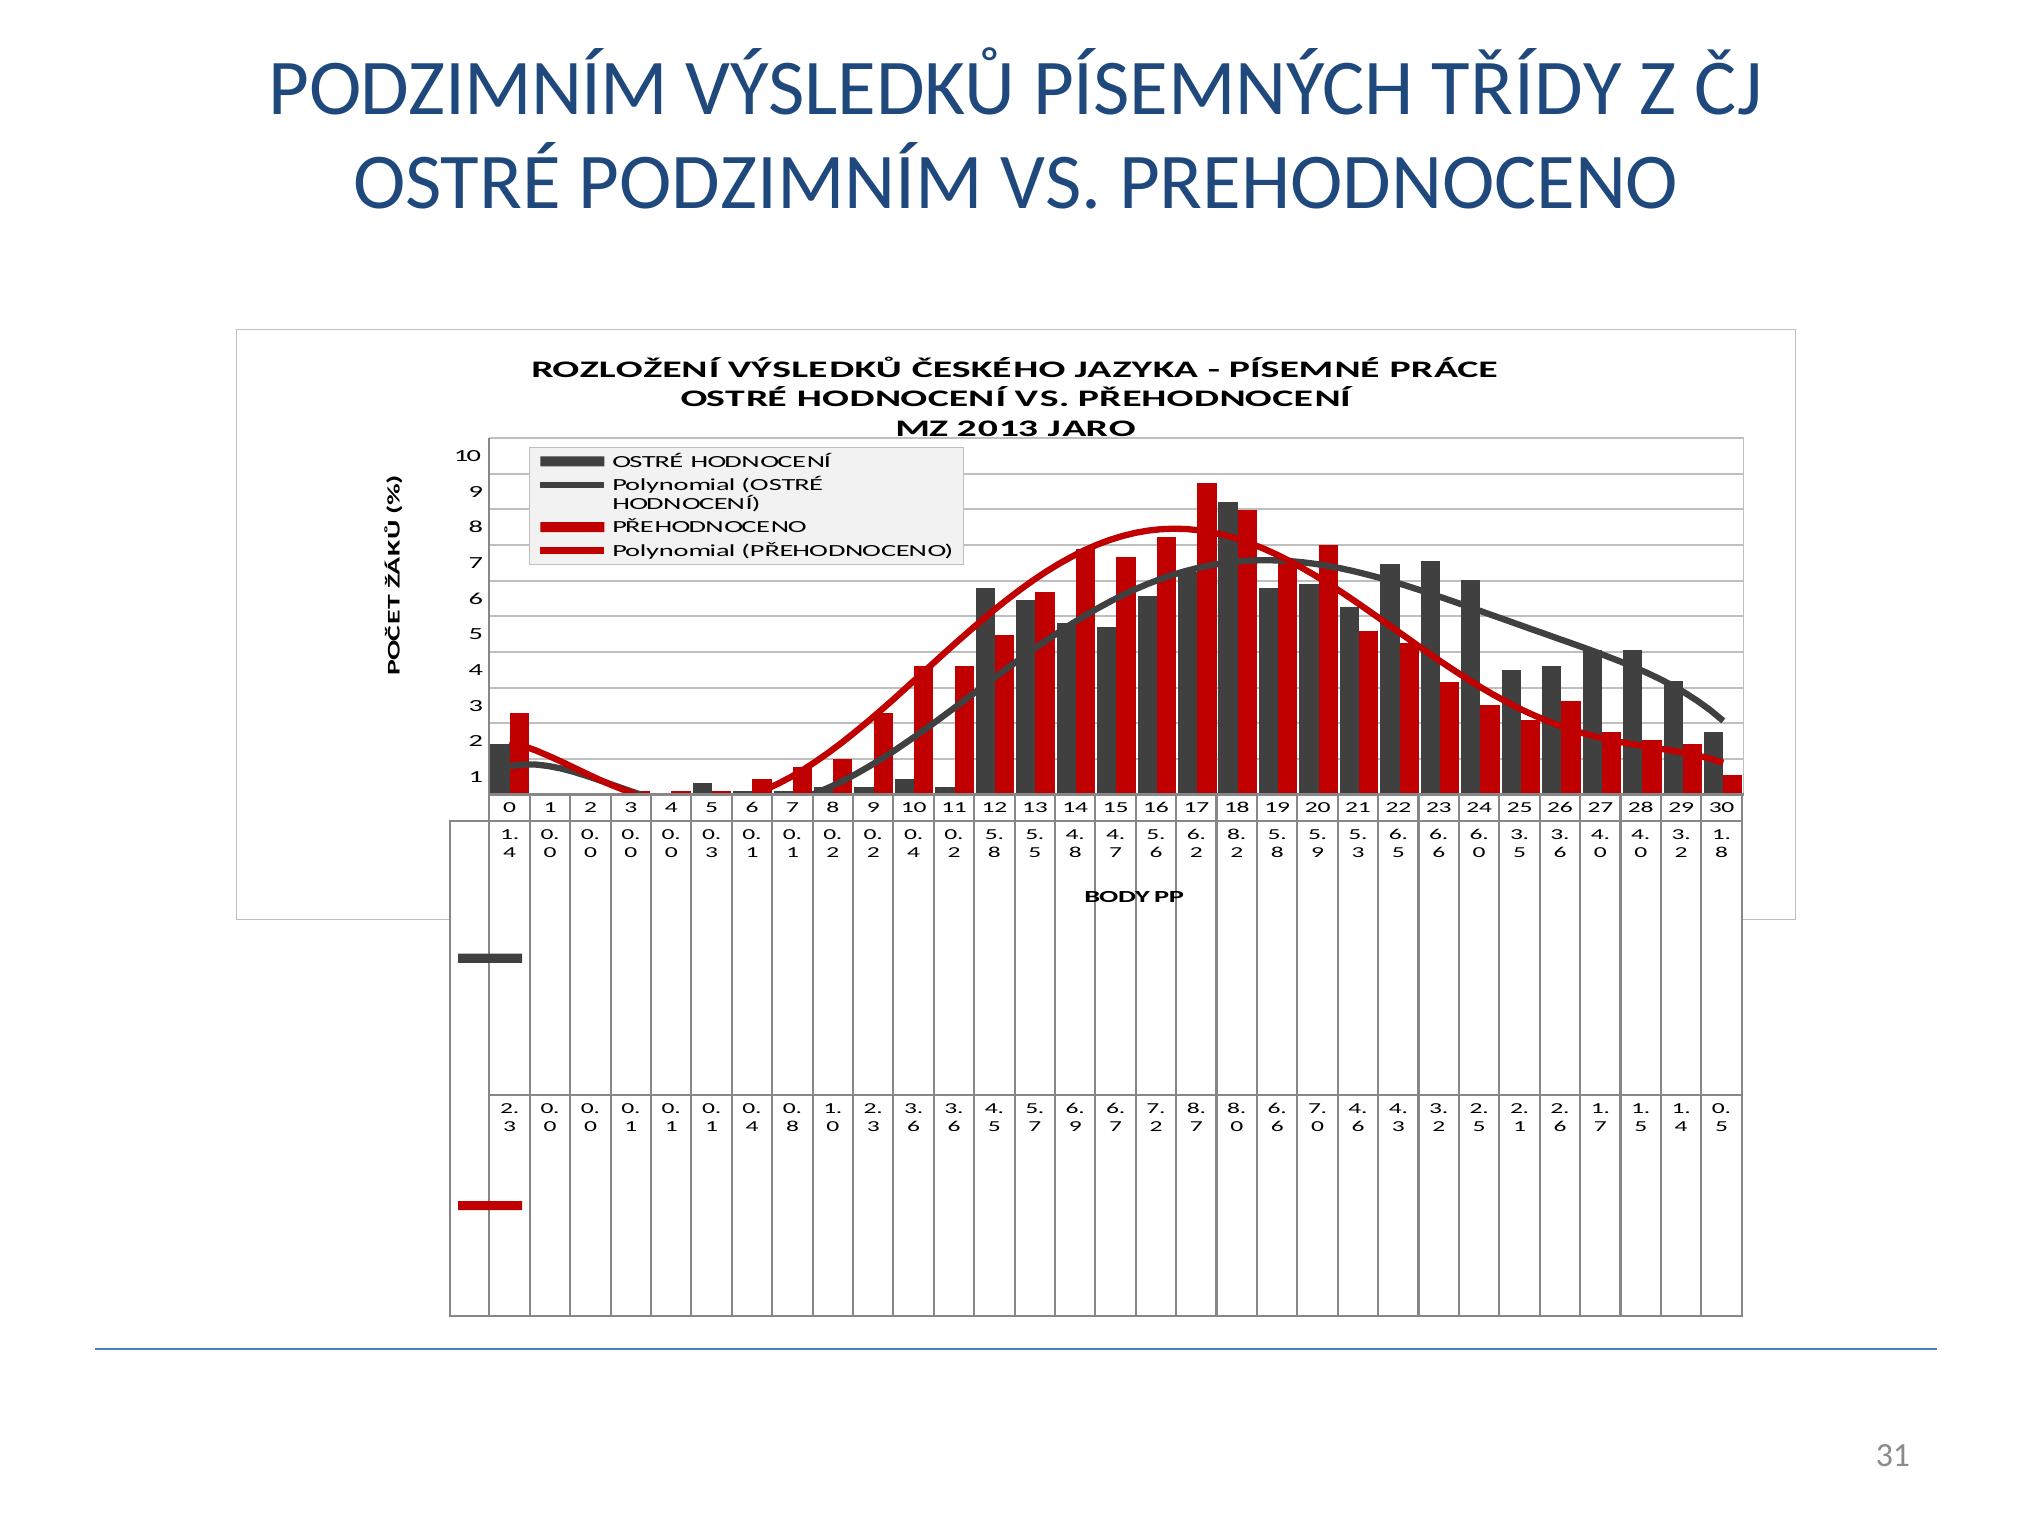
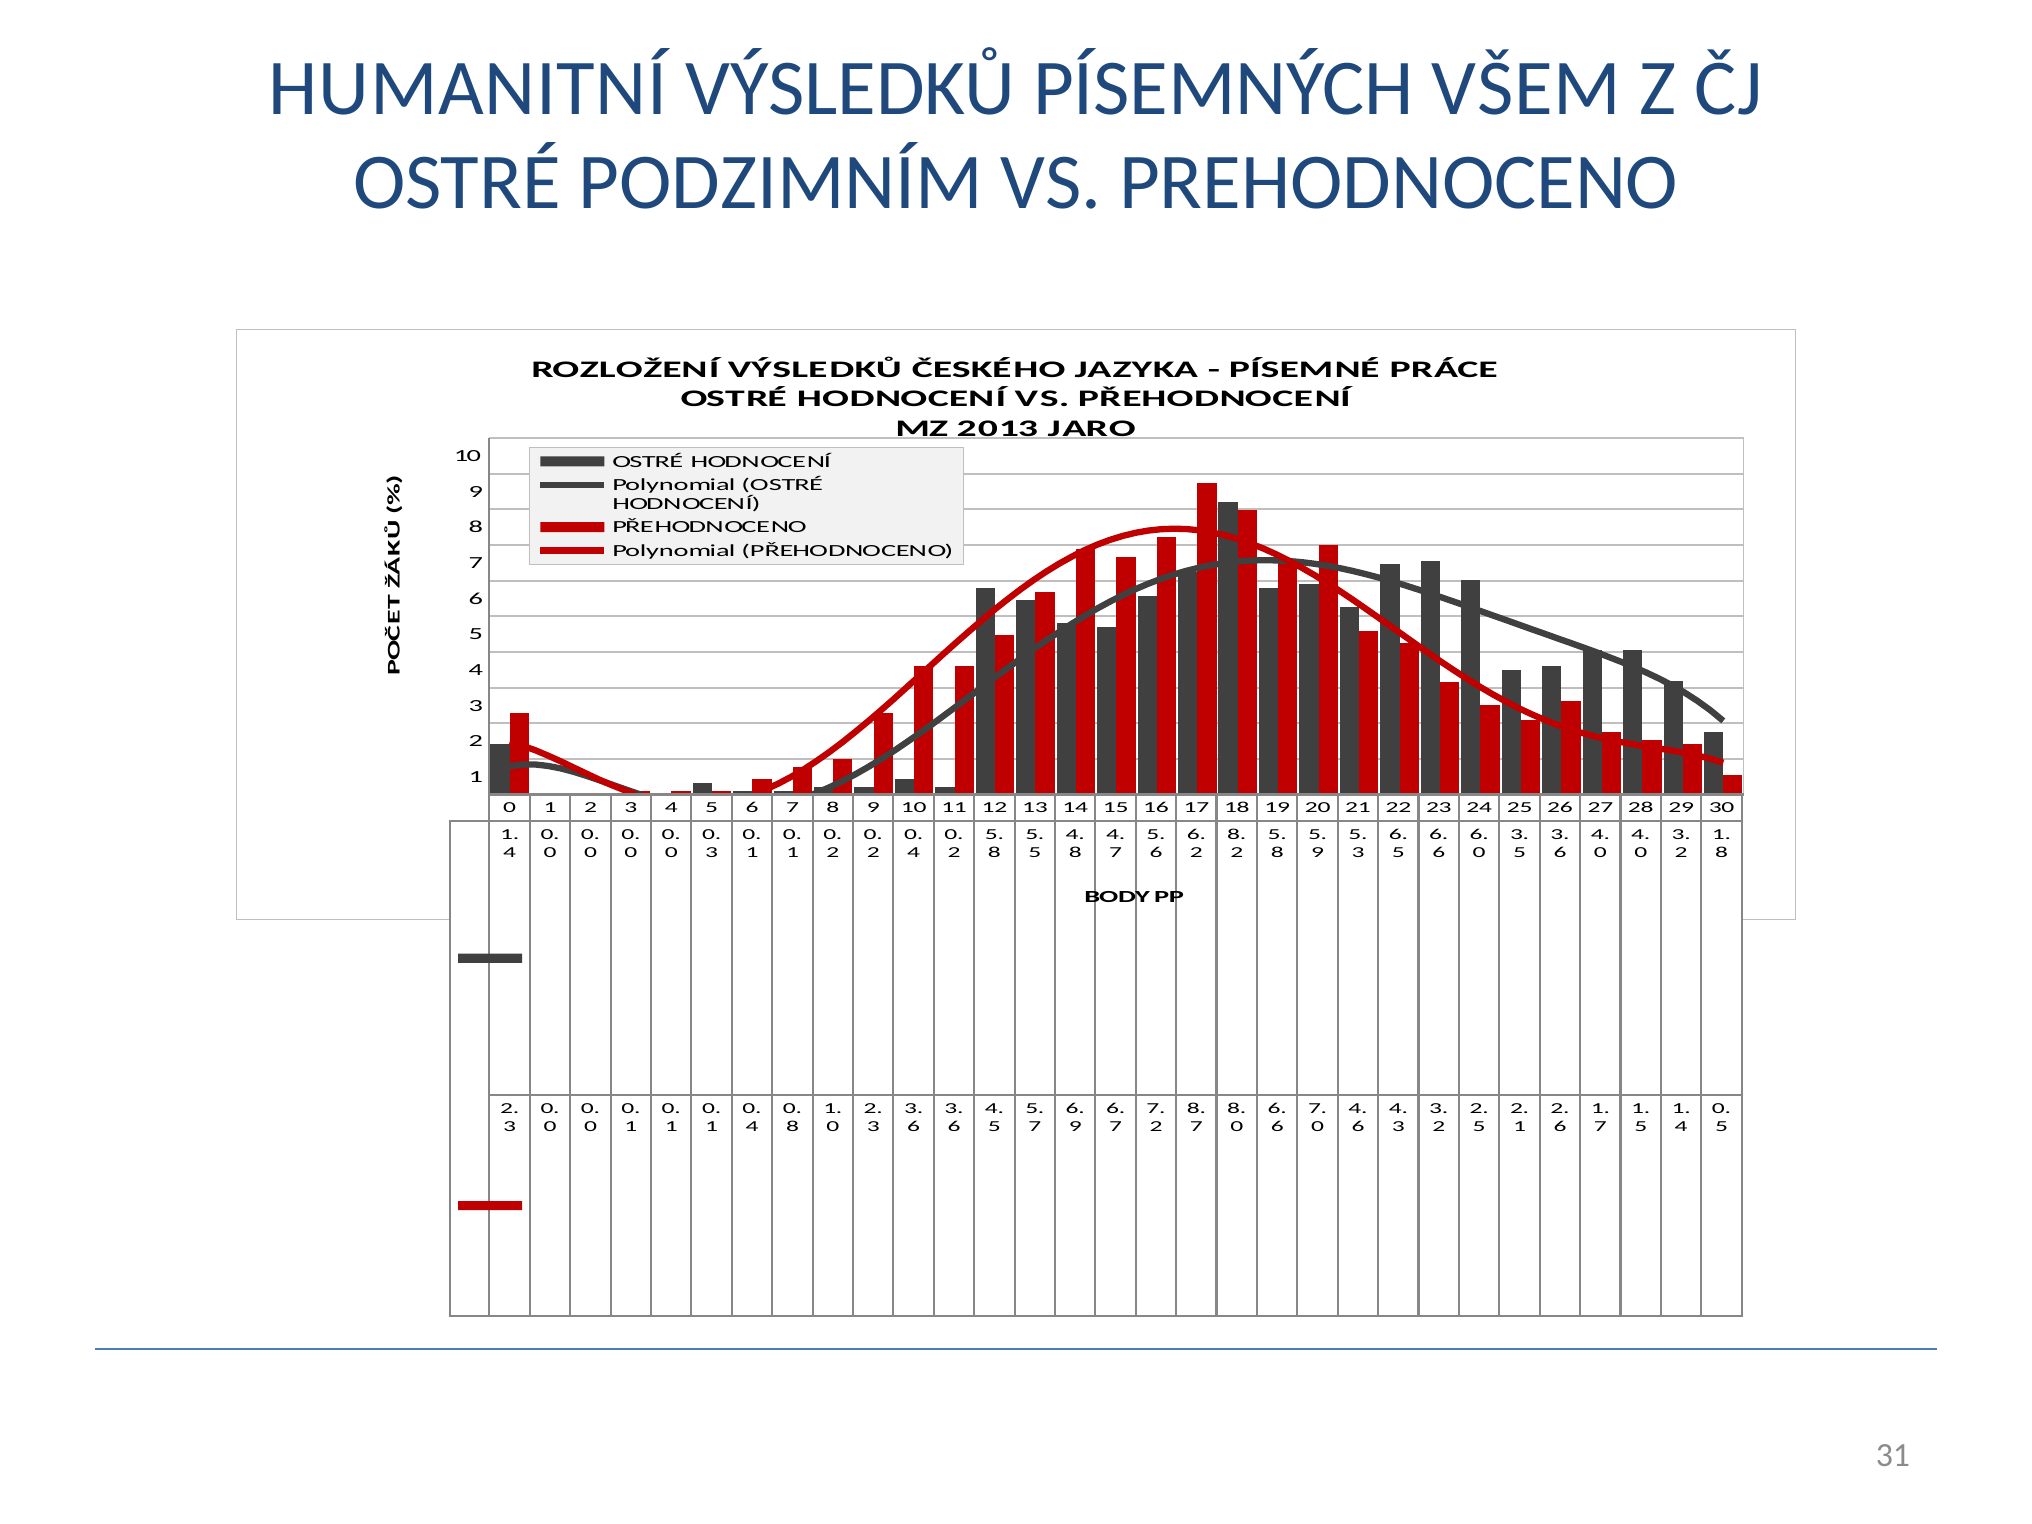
PODZIMNÍM at (469, 88): PODZIMNÍM -> HUMANITNÍ
TŘÍDY: TŘÍDY -> VŠEM
